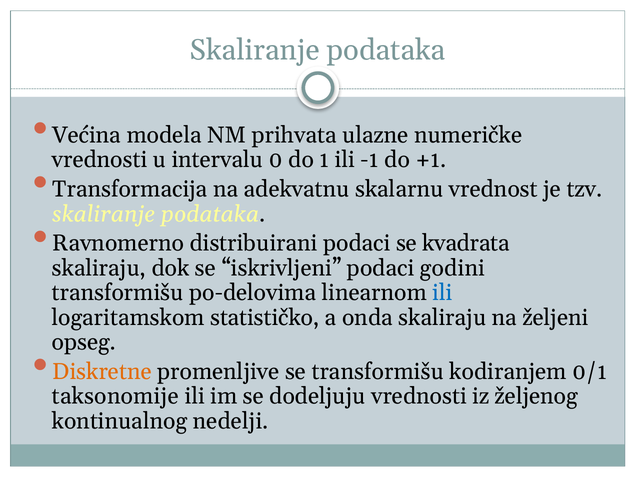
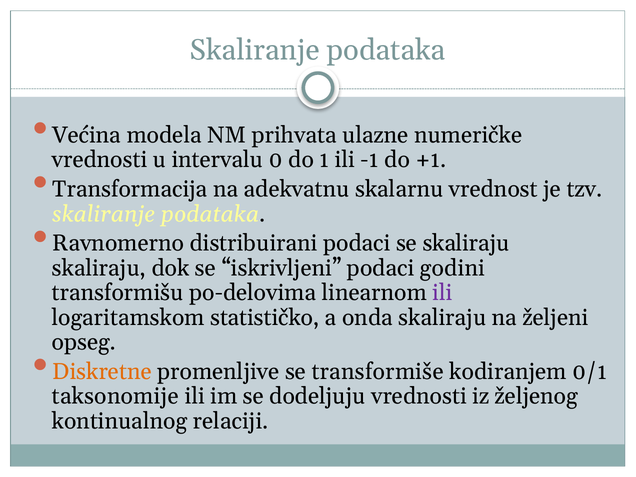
se kvadrata: kvadrata -> skaliraju
ili at (442, 293) colour: blue -> purple
se transformišu: transformišu -> transformiše
nedelji: nedelji -> relaciji
